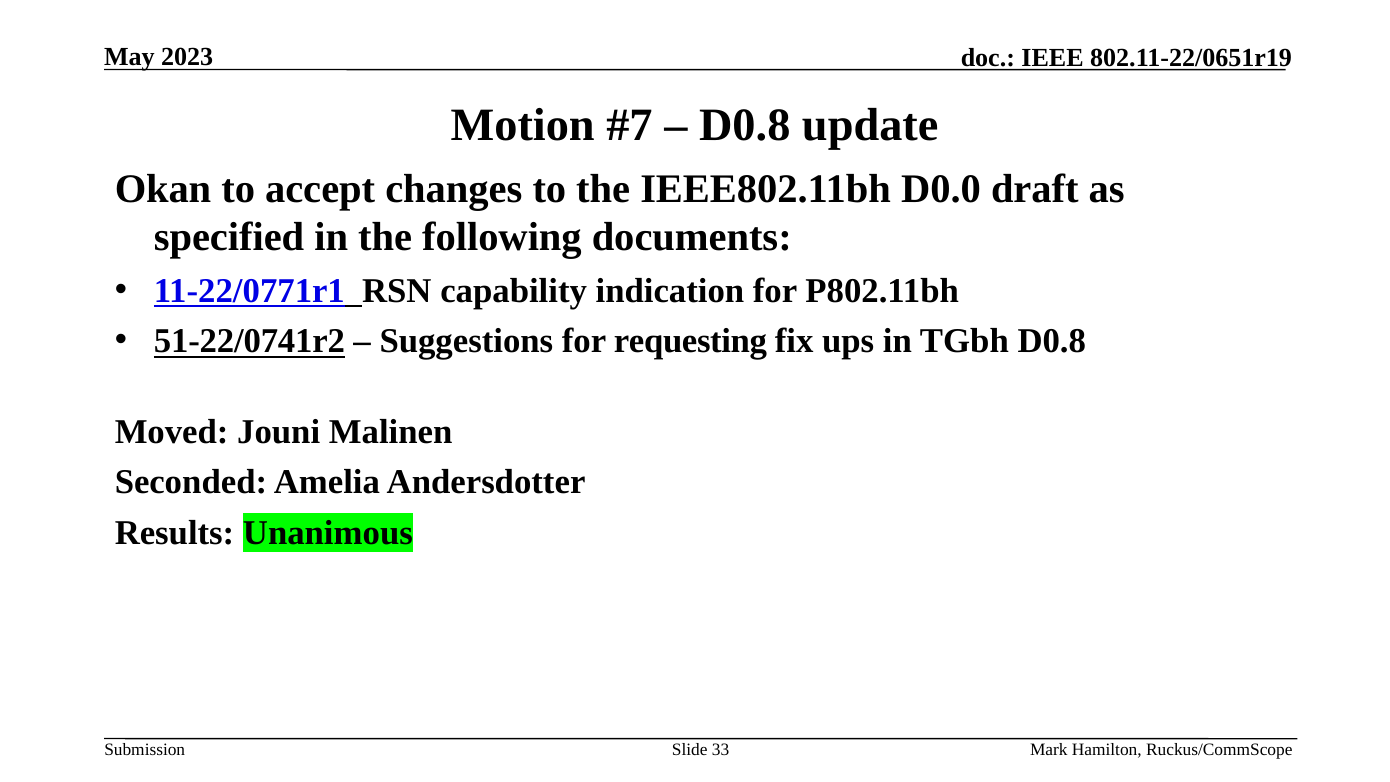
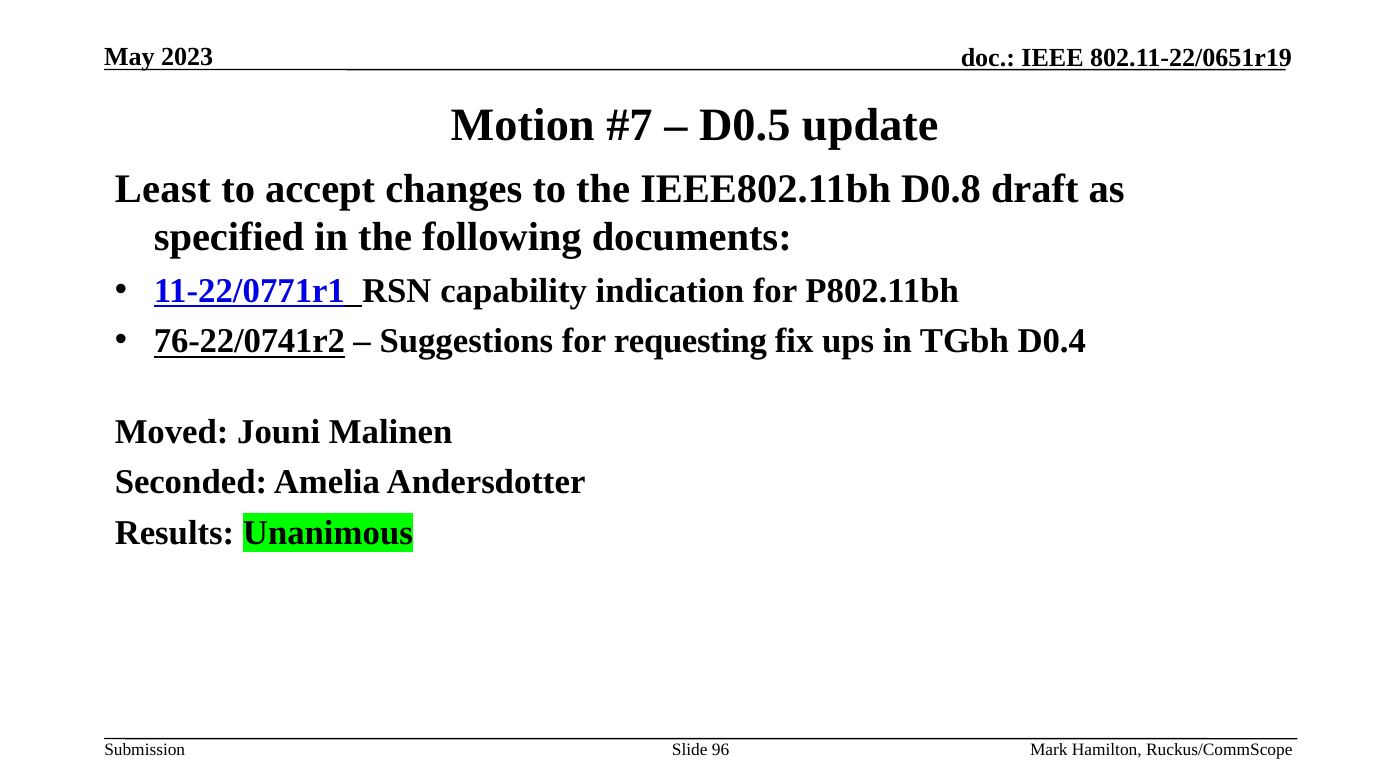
D0.8 at (745, 125): D0.8 -> D0.5
Okan: Okan -> Least
D0.0: D0.0 -> D0.8
51-22/0741r2: 51-22/0741r2 -> 76-22/0741r2
TGbh D0.8: D0.8 -> D0.4
33: 33 -> 96
